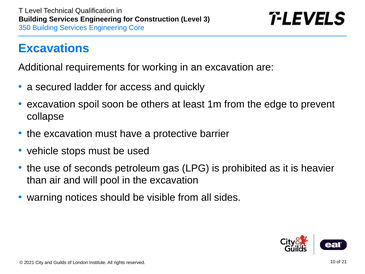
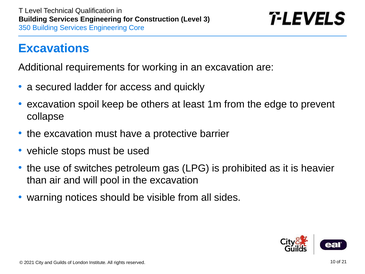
soon: soon -> keep
seconds: seconds -> switches
